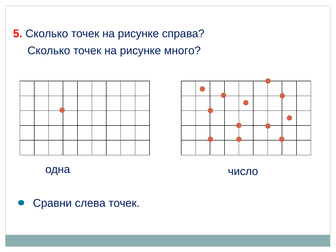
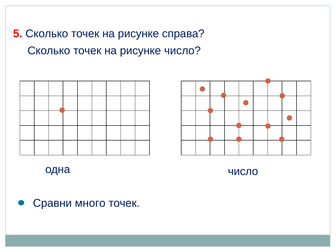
рисунке много: много -> число
слева: слева -> много
